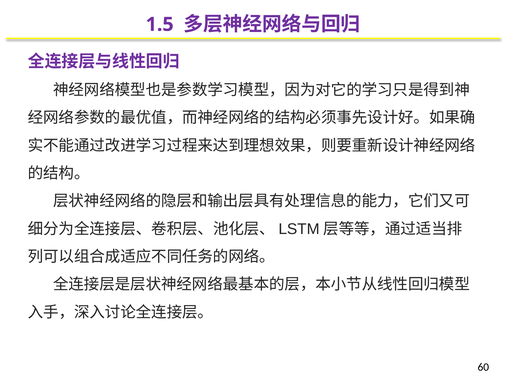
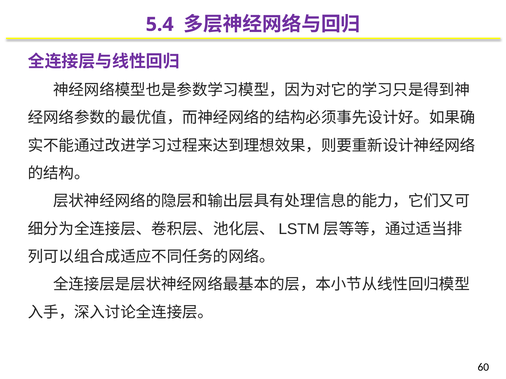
1.5: 1.5 -> 5.4
